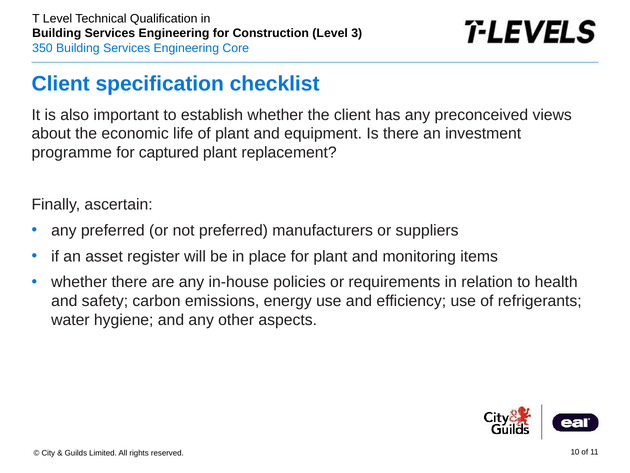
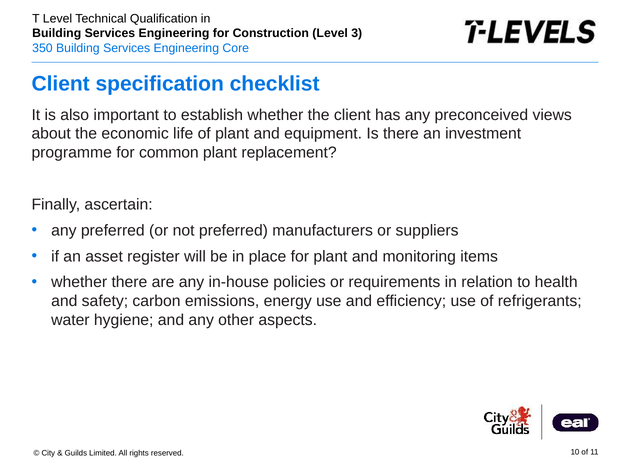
captured: captured -> common
